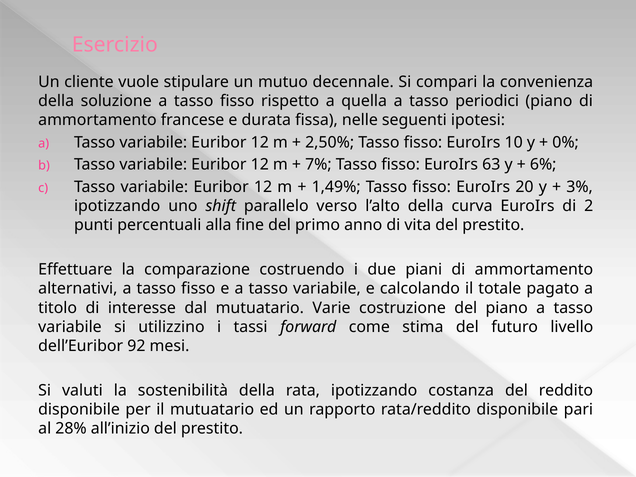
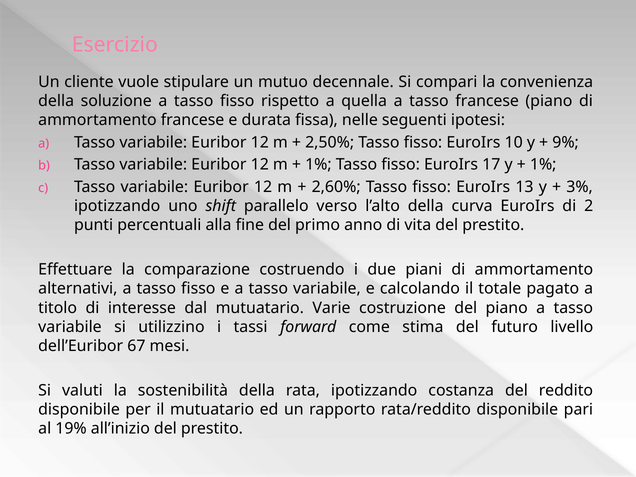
tasso periodici: periodici -> francese
0%: 0% -> 9%
7% at (318, 165): 7% -> 1%
63: 63 -> 17
6% at (543, 165): 6% -> 1%
1,49%: 1,49% -> 2,60%
20: 20 -> 13
92: 92 -> 67
28%: 28% -> 19%
